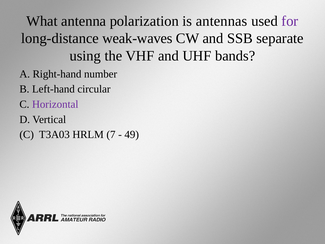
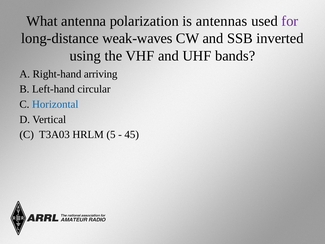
separate: separate -> inverted
number: number -> arriving
Horizontal colour: purple -> blue
7: 7 -> 5
49: 49 -> 45
